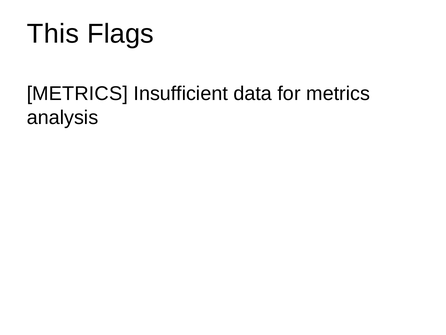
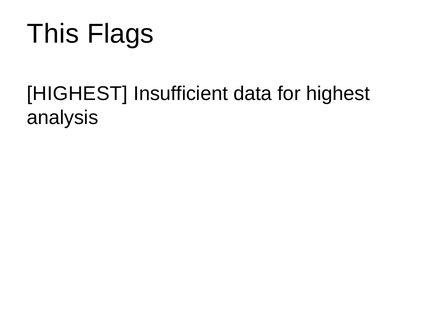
METRICS at (77, 94): METRICS -> HIGHEST
for metrics: metrics -> highest
